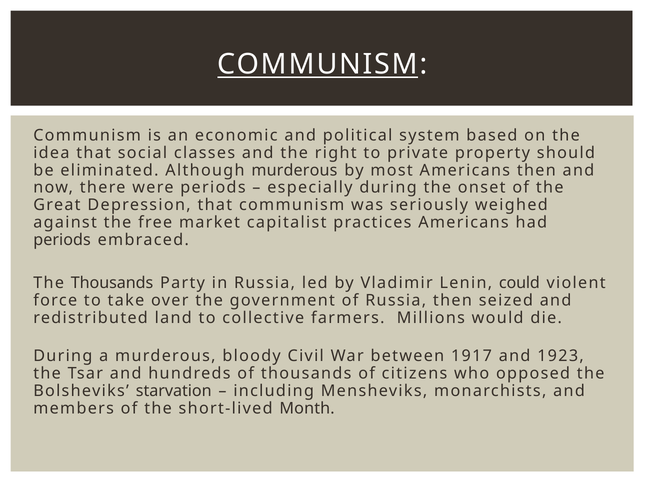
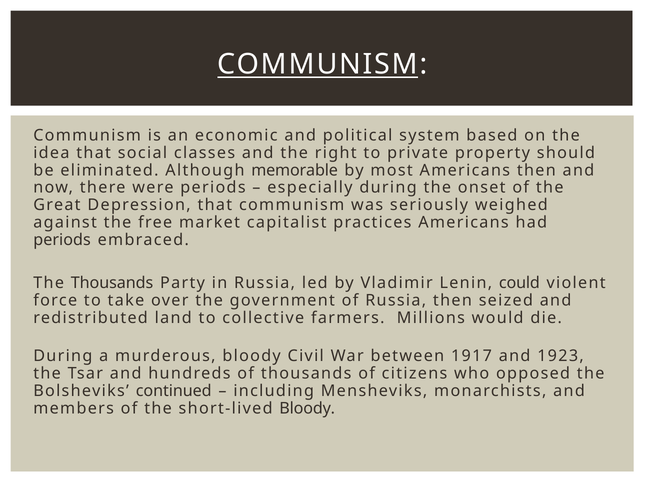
Although murderous: murderous -> memorable
starvation: starvation -> continued
short-lived Month: Month -> Bloody
